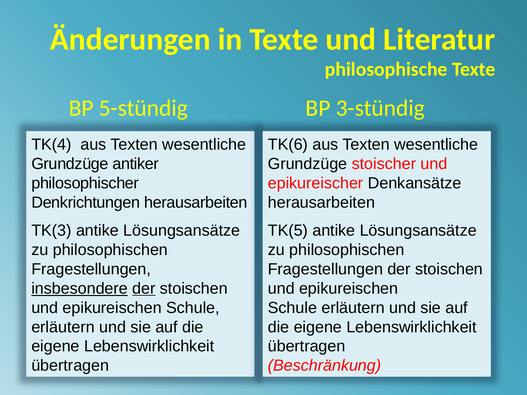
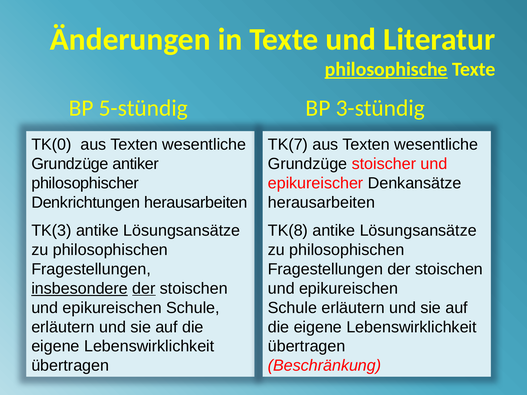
philosophische underline: none -> present
TK(4: TK(4 -> TK(0
TK(6: TK(6 -> TK(7
TK(5: TK(5 -> TK(8
